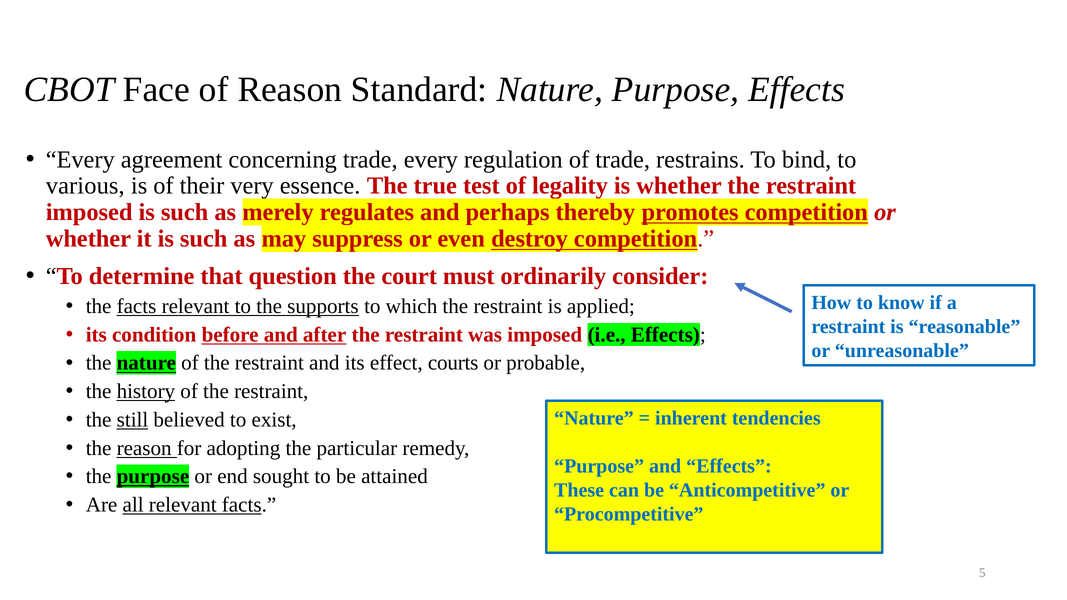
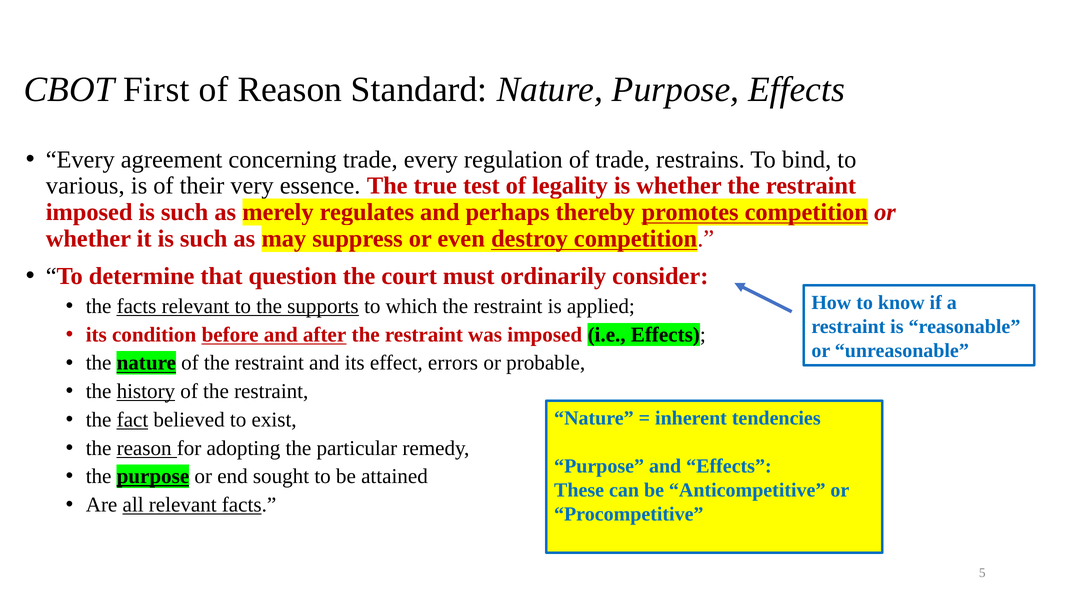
Face: Face -> First
courts: courts -> errors
still: still -> fact
